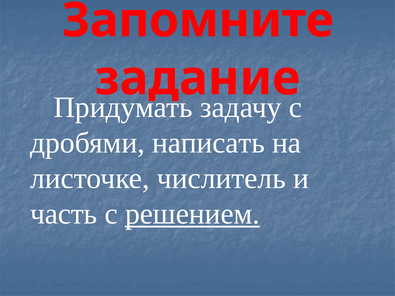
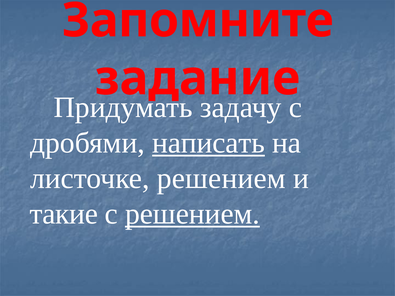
написать underline: none -> present
листочке числитель: числитель -> решением
часть: часть -> такие
